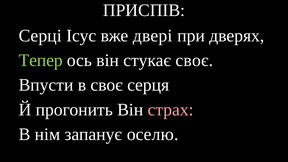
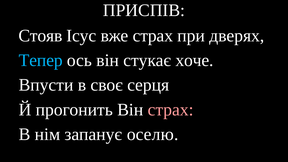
Серці: Серці -> Стояв
вже двері: двері -> страх
Тепер colour: light green -> light blue
стукає своє: своє -> хоче
